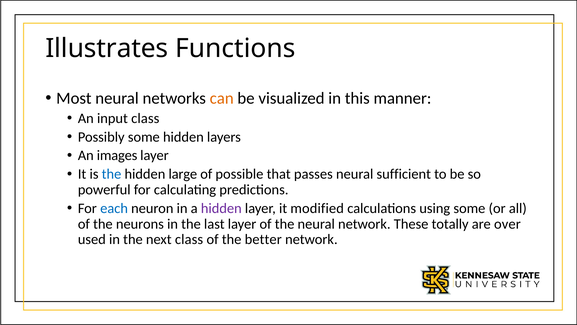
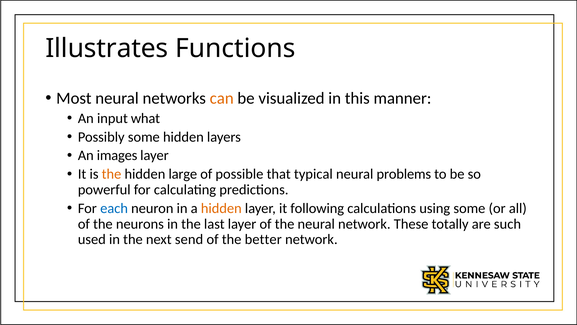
input class: class -> what
the at (112, 174) colour: blue -> orange
passes: passes -> typical
sufficient: sufficient -> problems
hidden at (221, 208) colour: purple -> orange
modified: modified -> following
over: over -> such
next class: class -> send
